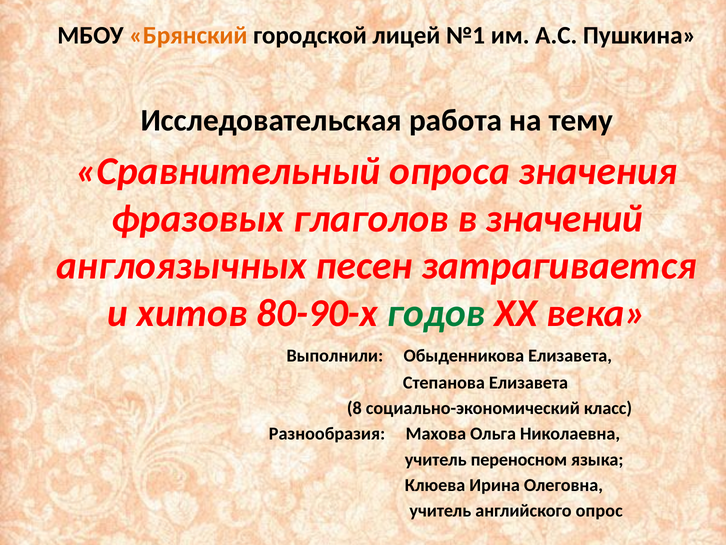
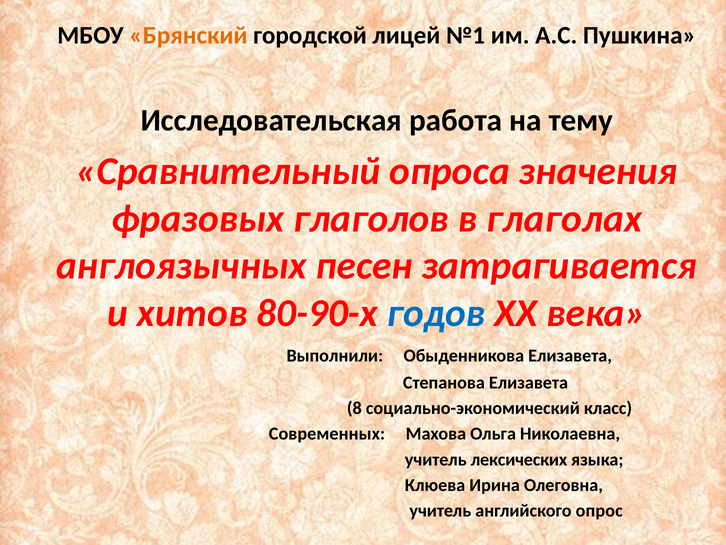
значений: значений -> глаголах
годов colour: green -> blue
Разнообразия: Разнообразия -> Современных
переносном: переносном -> лексических
